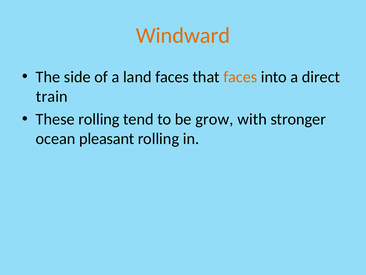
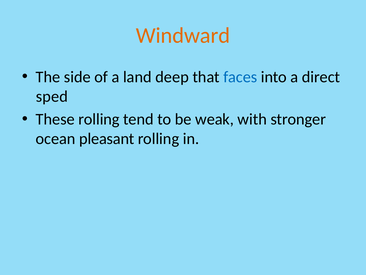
land faces: faces -> deep
faces at (240, 77) colour: orange -> blue
train: train -> sped
grow: grow -> weak
